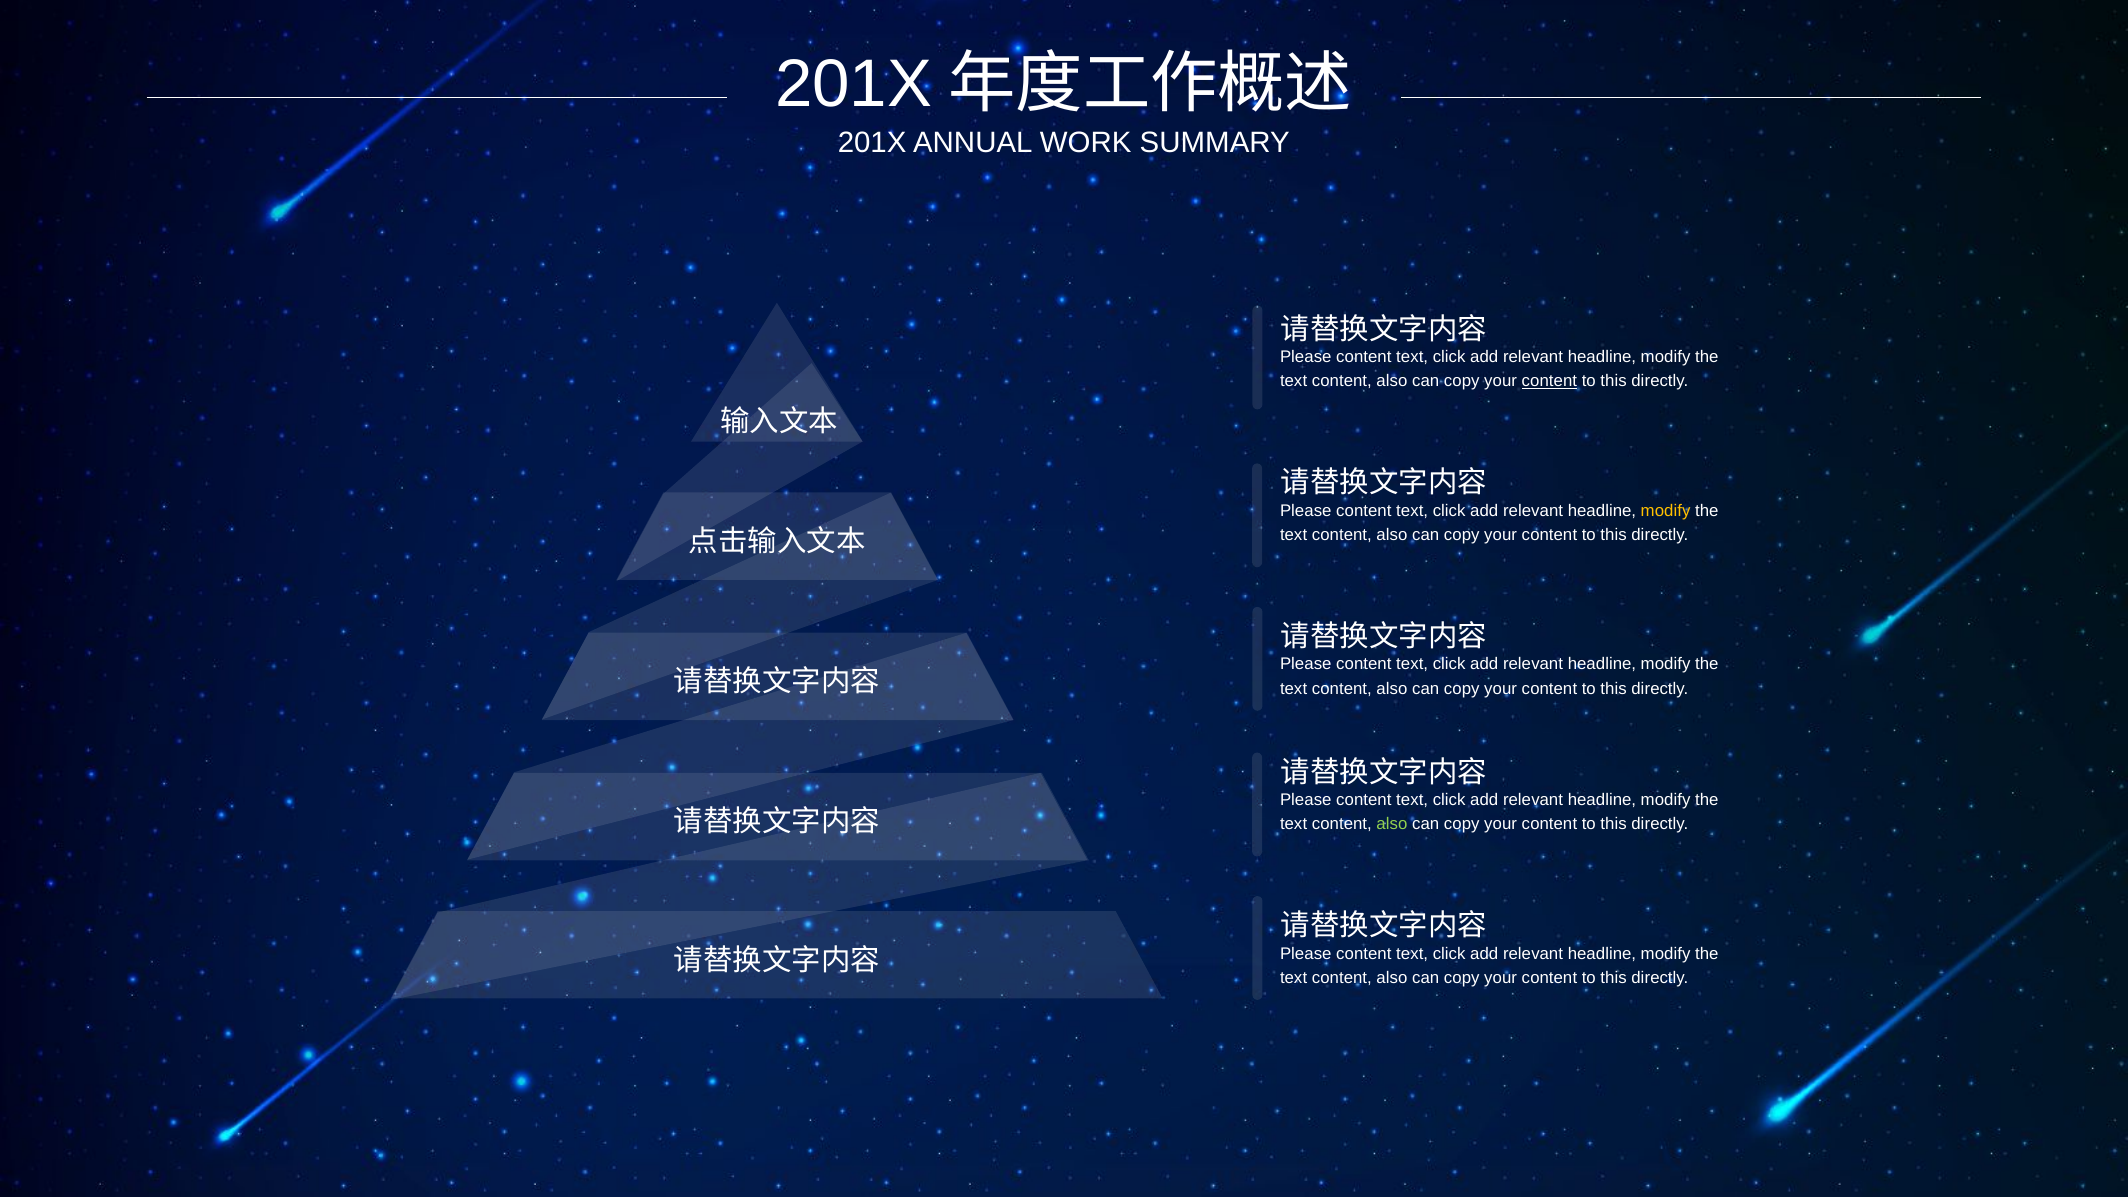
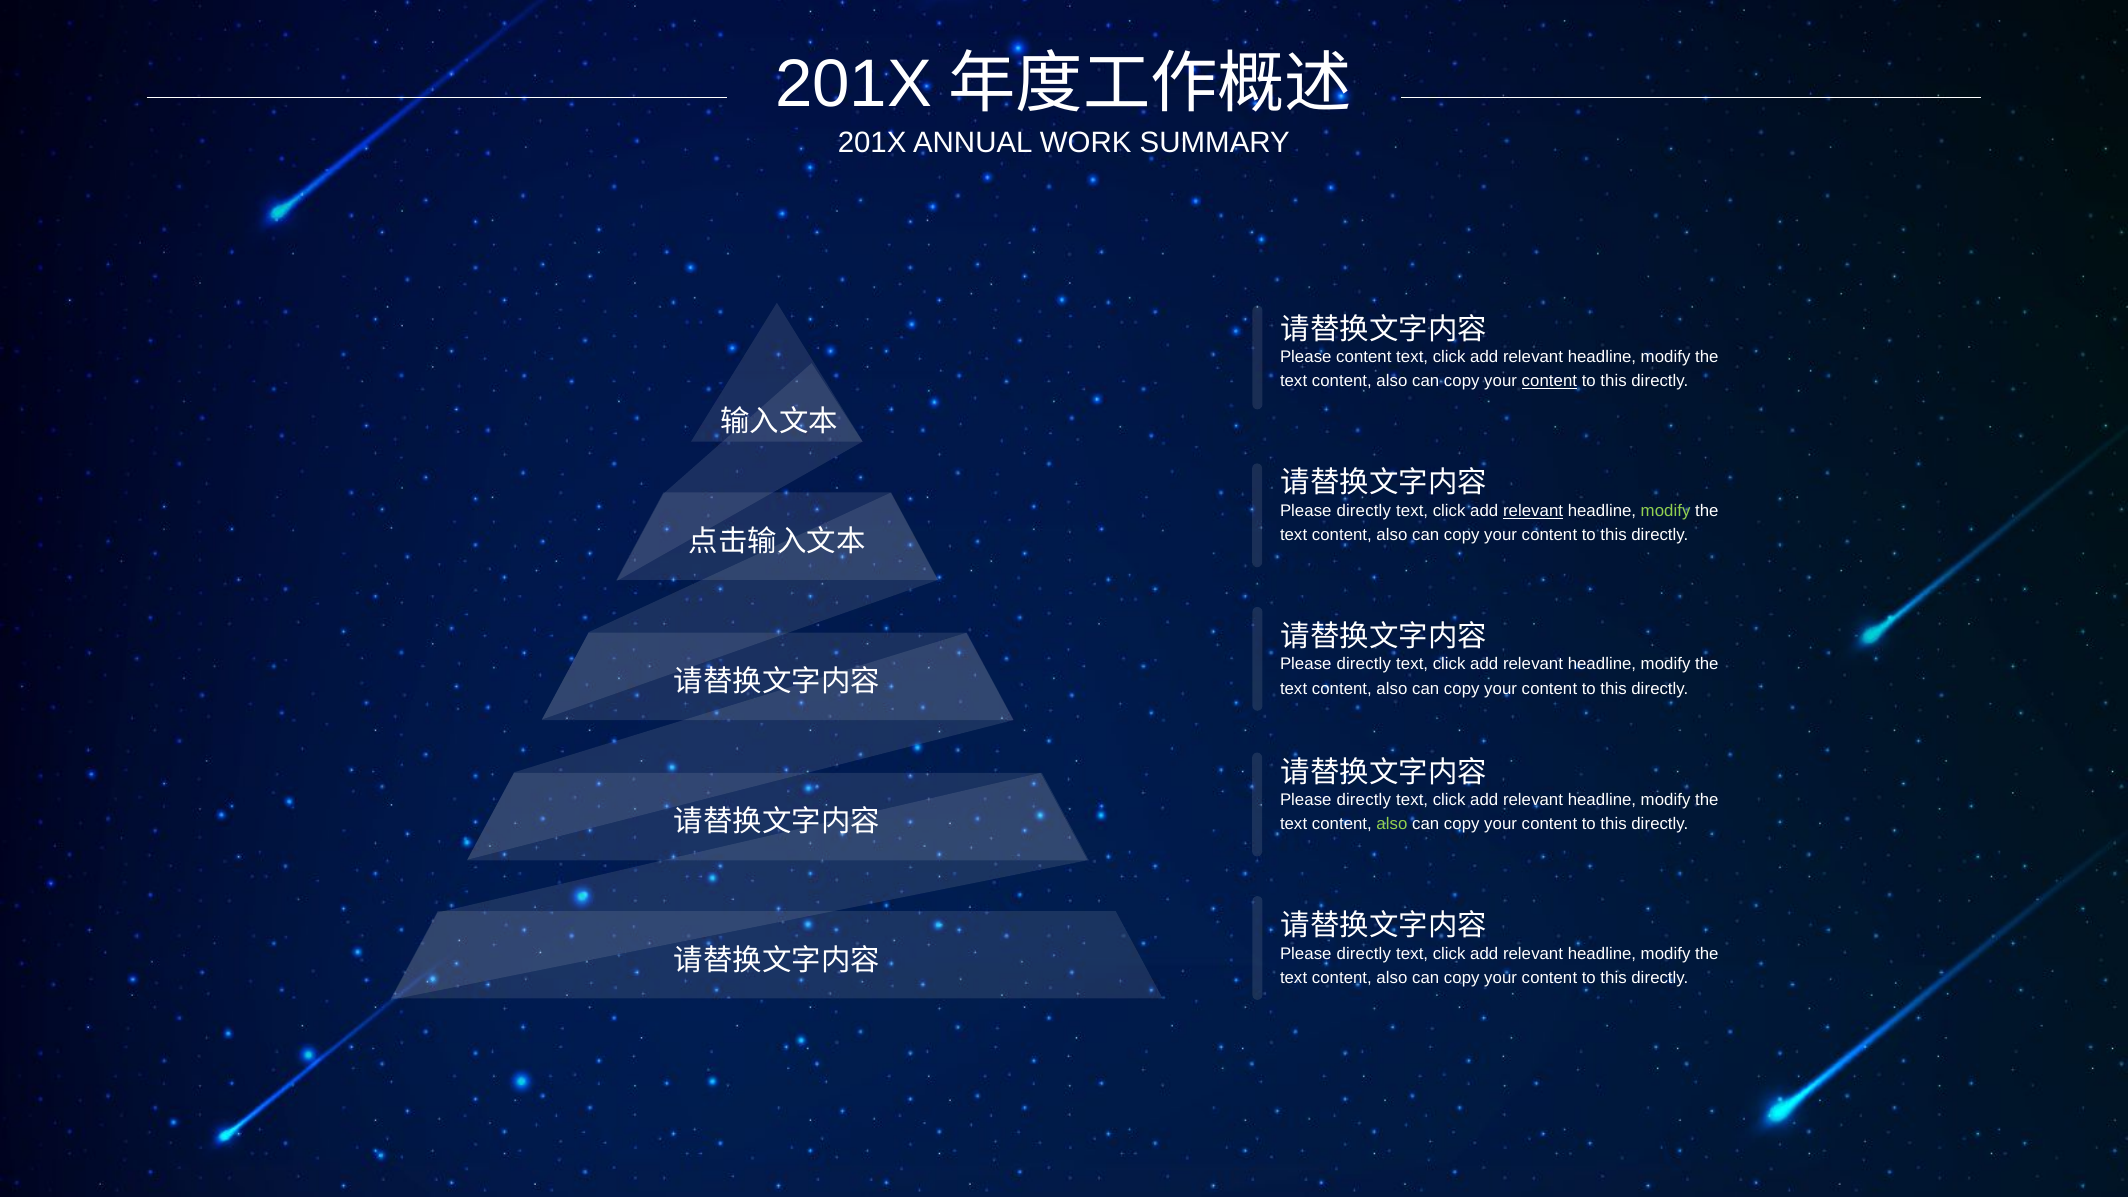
content at (1364, 511): content -> directly
relevant at (1533, 511) underline: none -> present
modify at (1666, 511) colour: yellow -> light green
content at (1364, 664): content -> directly
content at (1364, 800): content -> directly
content at (1364, 954): content -> directly
